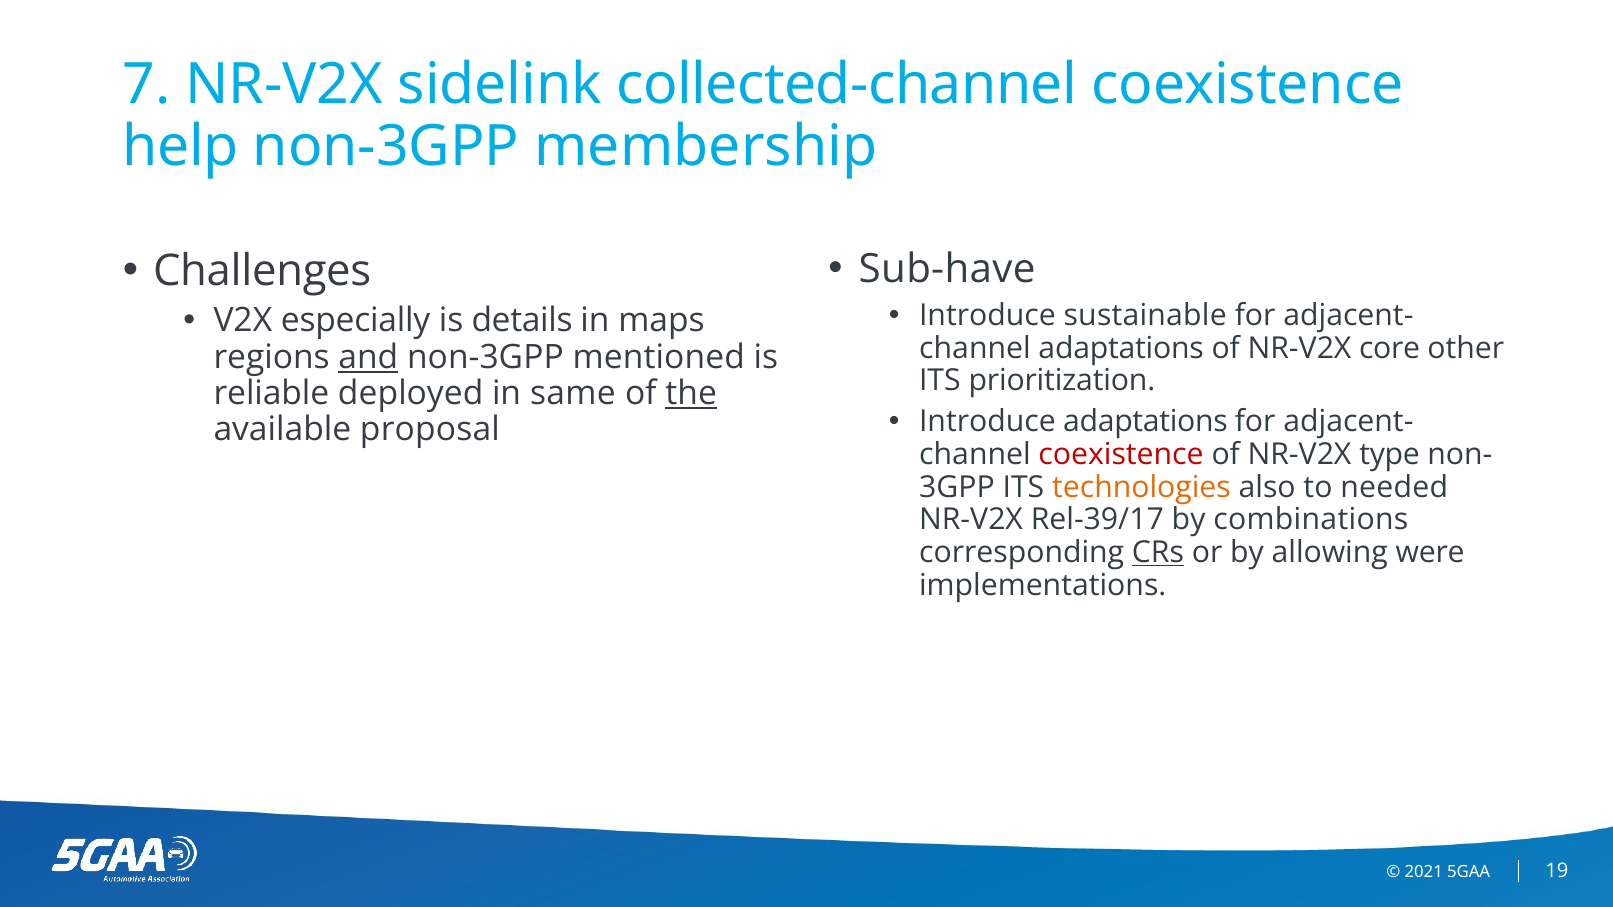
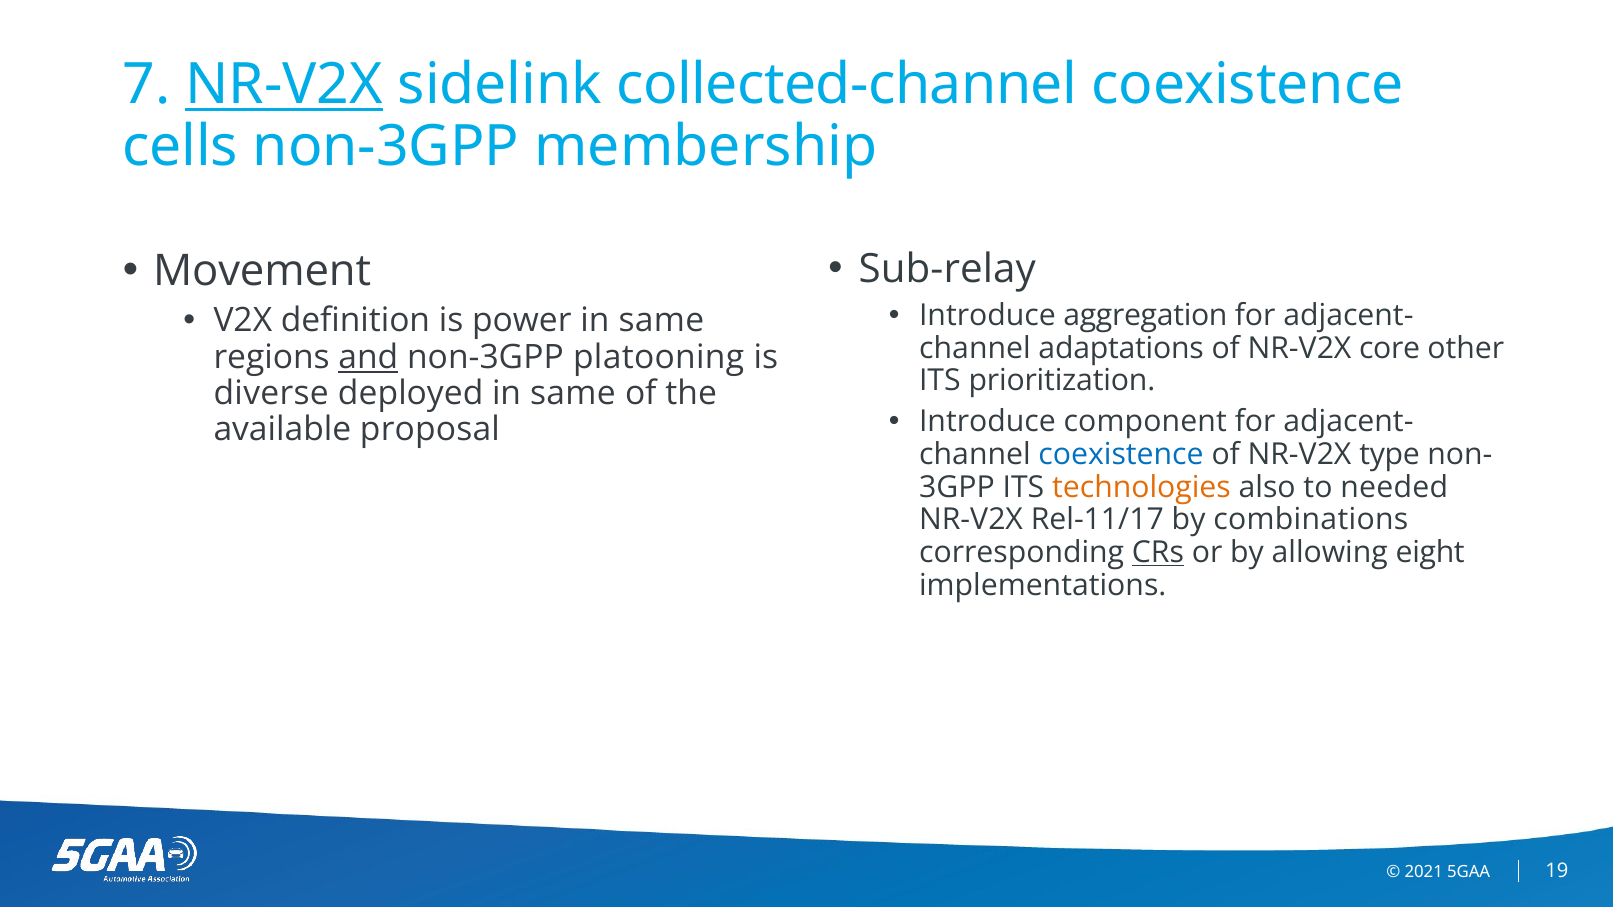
NR-V2X at (284, 85) underline: none -> present
help: help -> cells
Sub-have: Sub-have -> Sub-relay
Challenges: Challenges -> Movement
sustainable: sustainable -> aggregation
especially: especially -> definition
details: details -> power
maps at (661, 321): maps -> same
mentioned: mentioned -> platooning
reliable: reliable -> diverse
the underline: present -> none
Introduce adaptations: adaptations -> component
coexistence at (1121, 455) colour: red -> blue
Rel-39/17: Rel-39/17 -> Rel-11/17
were: were -> eight
